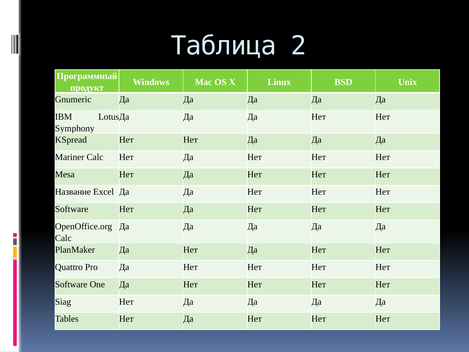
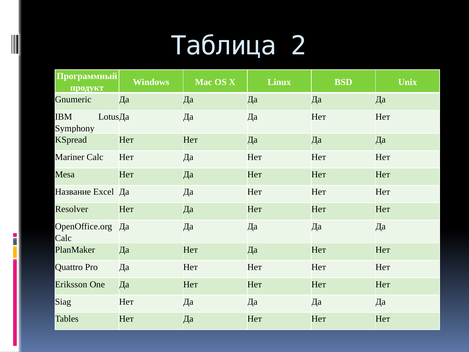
Software at (72, 209): Software -> Resolver
Software at (71, 284): Software -> Eriksson
